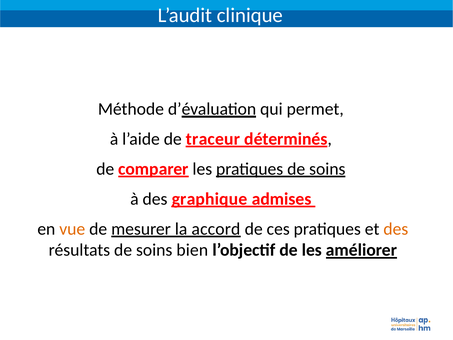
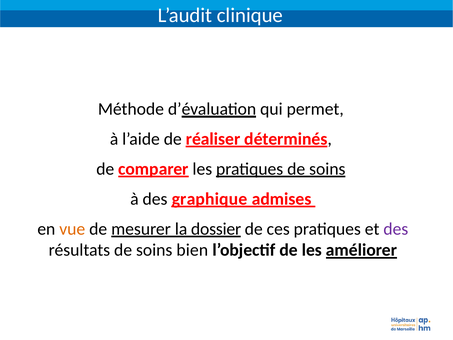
traceur: traceur -> réaliser
accord: accord -> dossier
des at (396, 229) colour: orange -> purple
